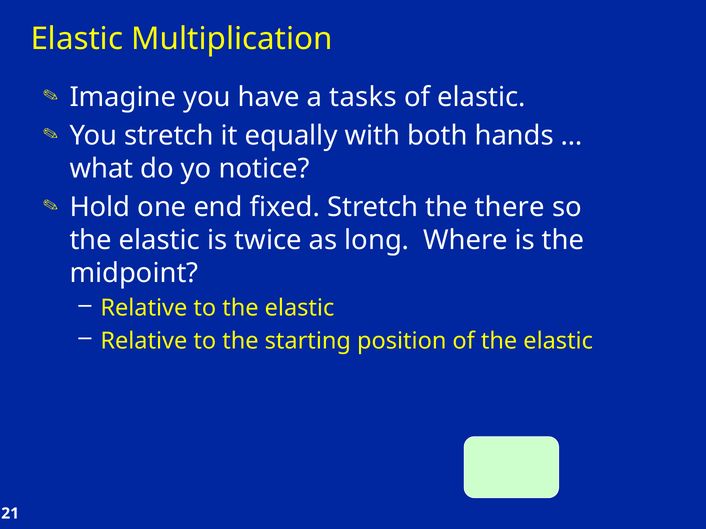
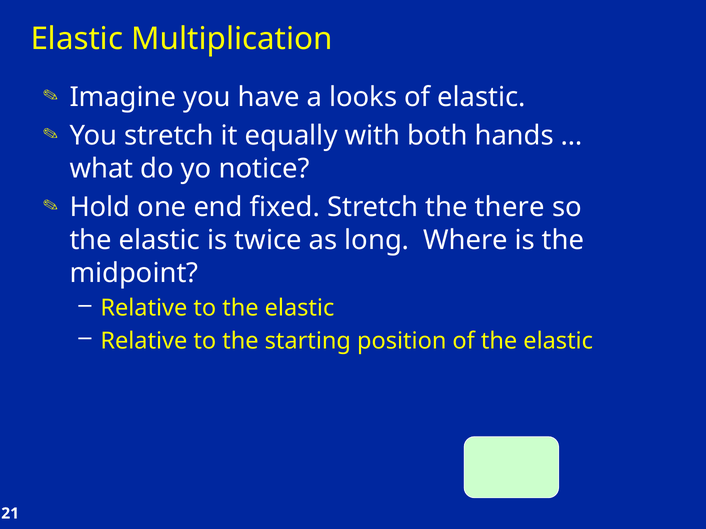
tasks: tasks -> looks
